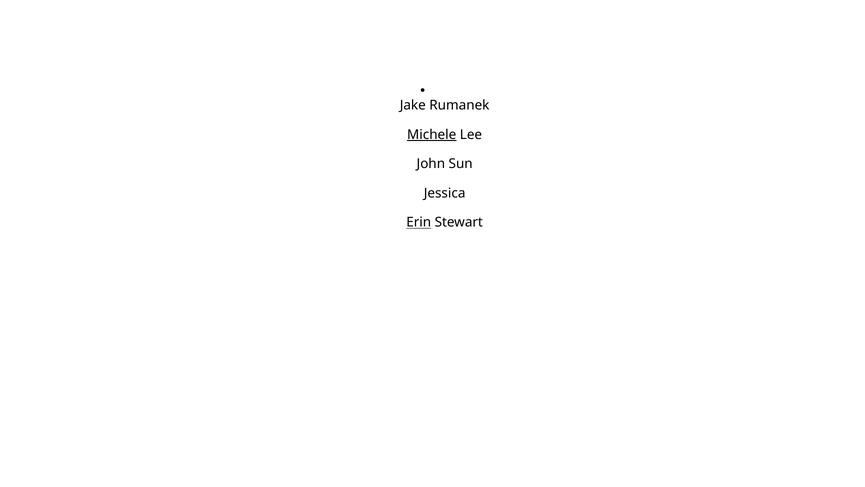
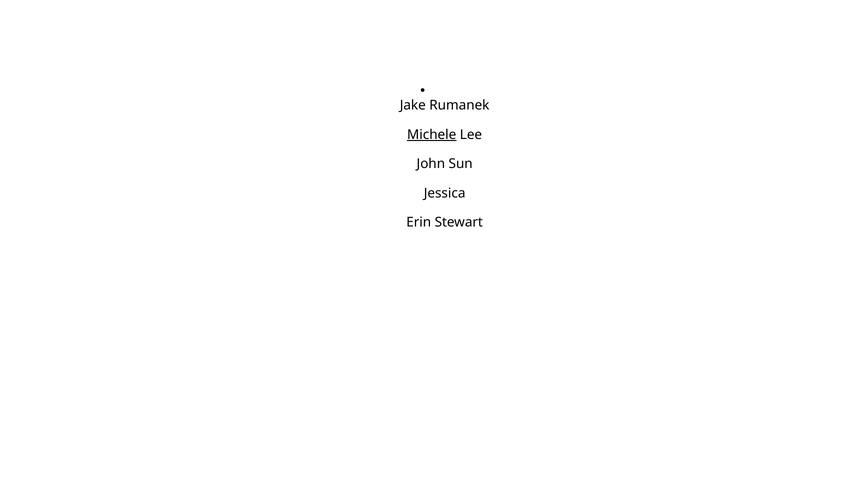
Erin underline: present -> none
